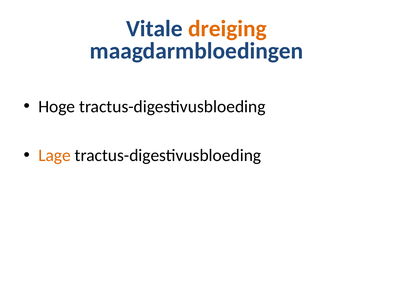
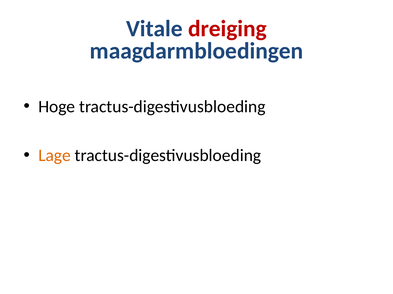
dreiging colour: orange -> red
